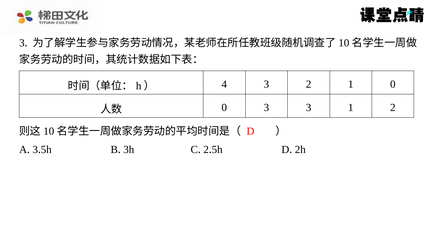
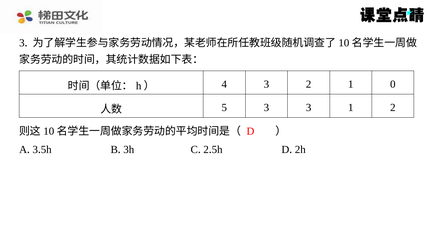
0 at (224, 108): 0 -> 5
